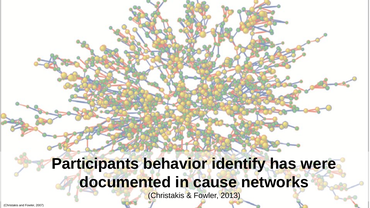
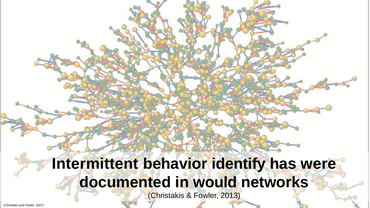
Participants: Participants -> Intermittent
cause: cause -> would
